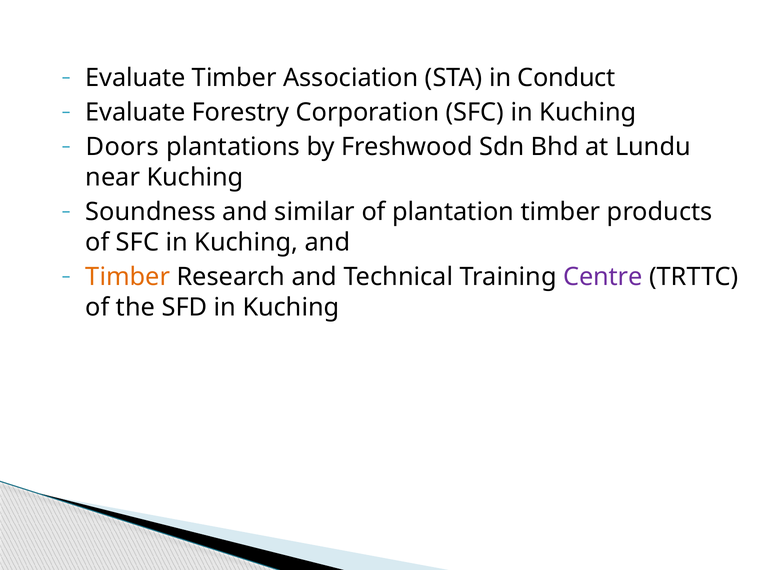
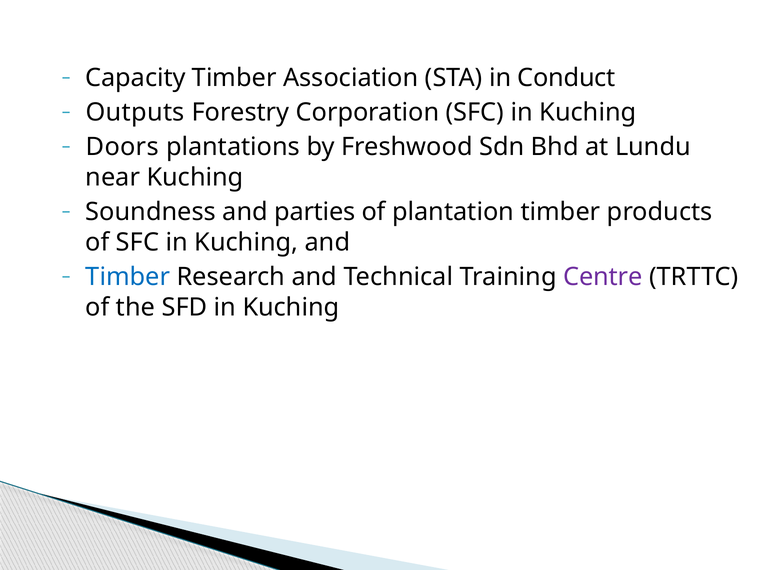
Evaluate at (135, 78): Evaluate -> Capacity
Evaluate at (135, 112): Evaluate -> Outputs
similar: similar -> parties
Timber at (128, 277) colour: orange -> blue
